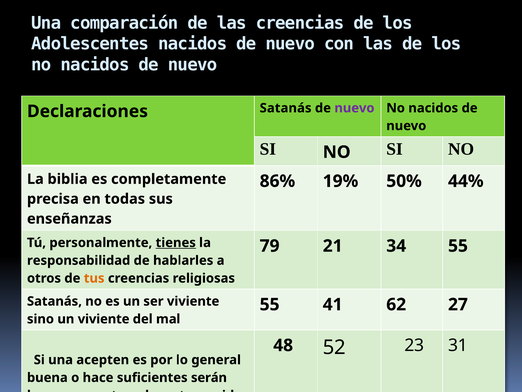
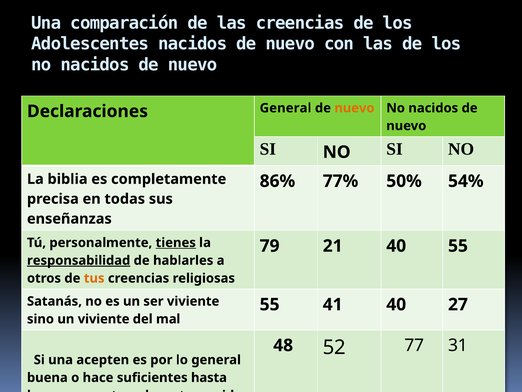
Declaraciones Satanás: Satanás -> General
nuevo at (354, 108) colour: purple -> orange
19%: 19% -> 77%
44%: 44% -> 54%
21 34: 34 -> 40
responsabilidad underline: none -> present
41 62: 62 -> 40
23: 23 -> 77
serán: serán -> hasta
